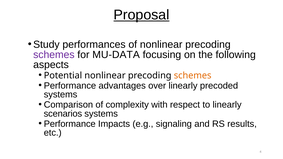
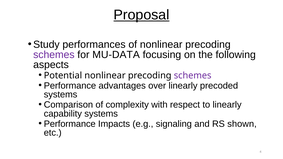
schemes at (193, 76) colour: orange -> purple
scenarios: scenarios -> capability
results: results -> shown
